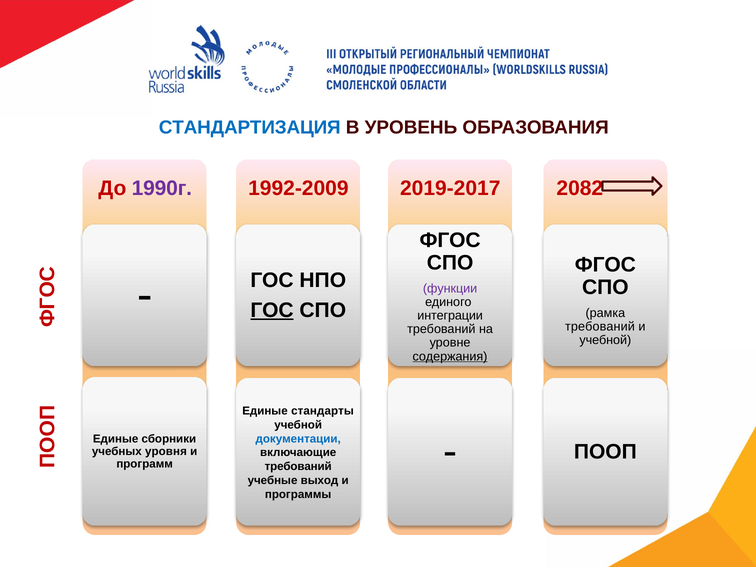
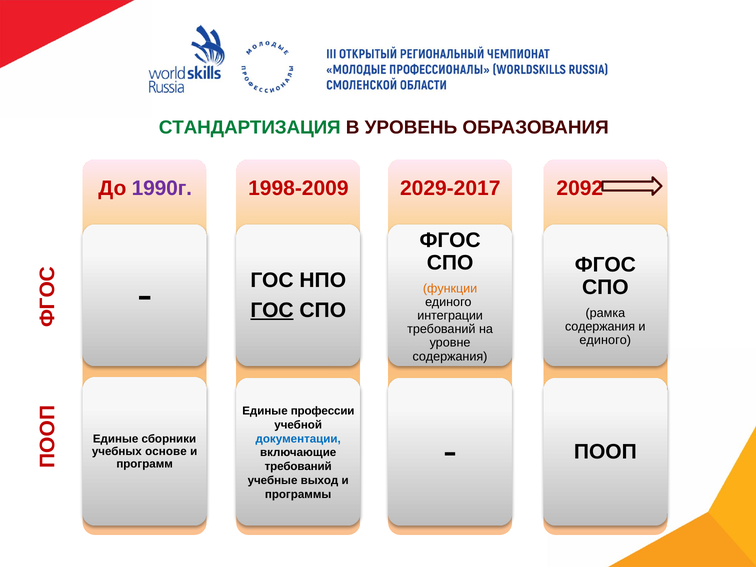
СТАНДАРТИЗАЦИЯ colour: blue -> green
1992-2009: 1992-2009 -> 1998-2009
2019-2017: 2019-2017 -> 2029-2017
2082: 2082 -> 2092
функции colour: purple -> orange
требований at (600, 327): требований -> содержания
учебной at (605, 340): учебной -> единого
содержания at (450, 356) underline: present -> none
стандарты: стандарты -> профессии
уровня: уровня -> основе
